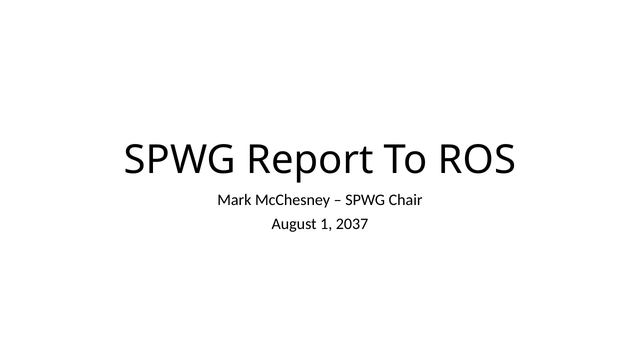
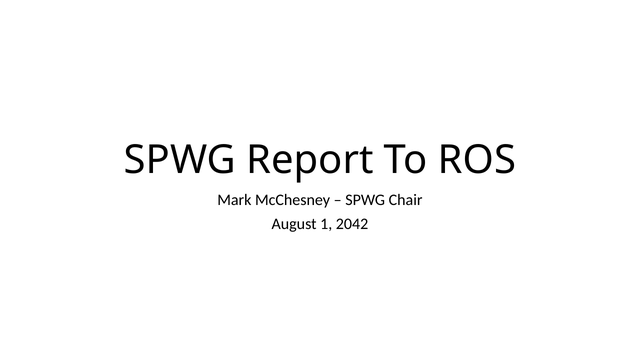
2037: 2037 -> 2042
